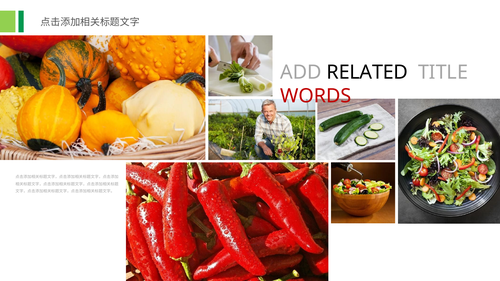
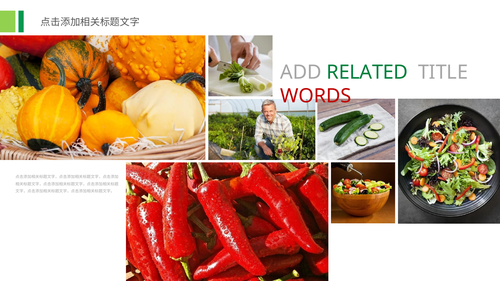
RELATED colour: black -> green
